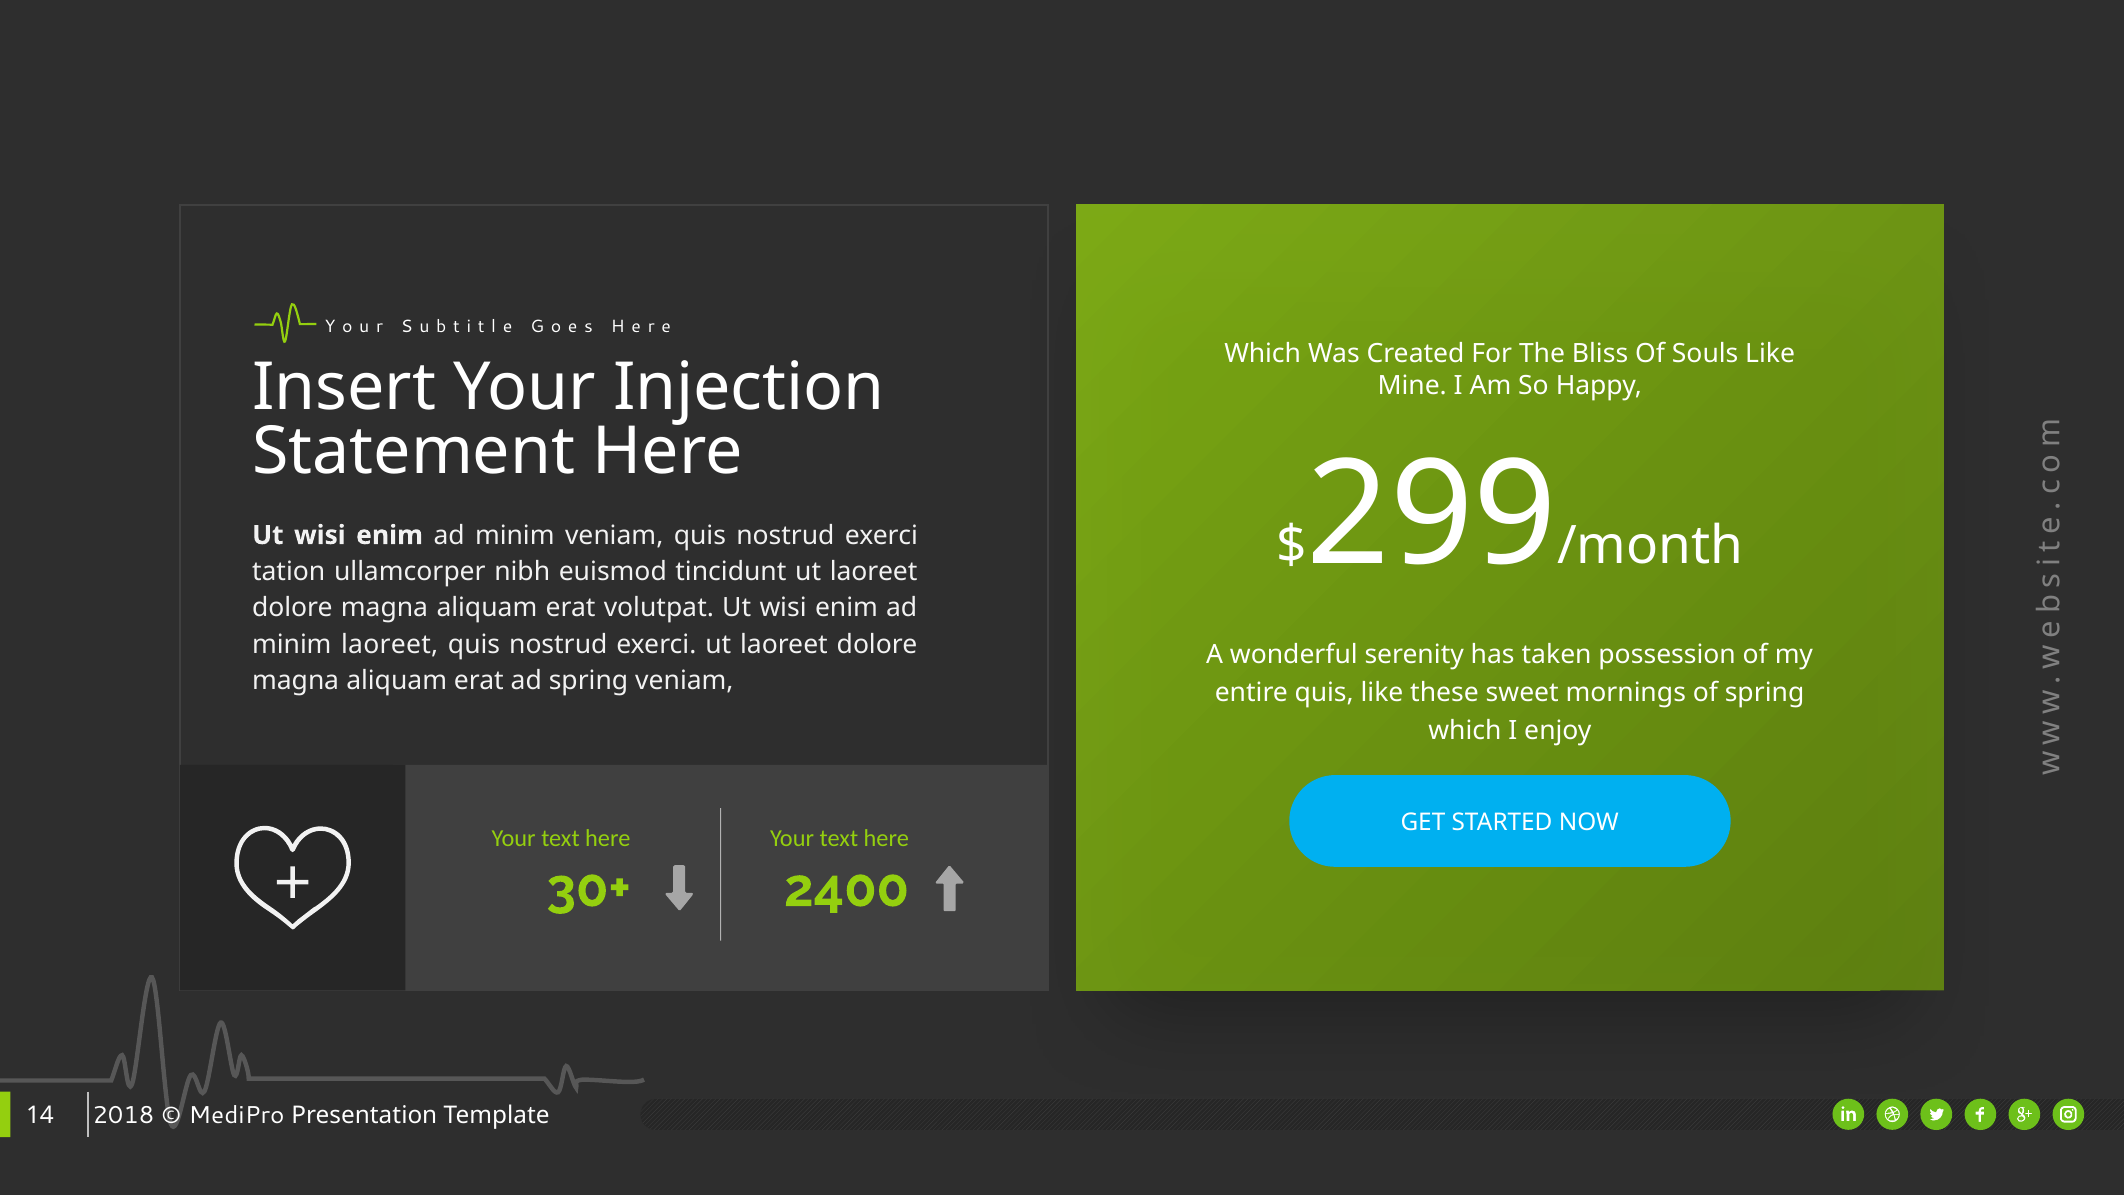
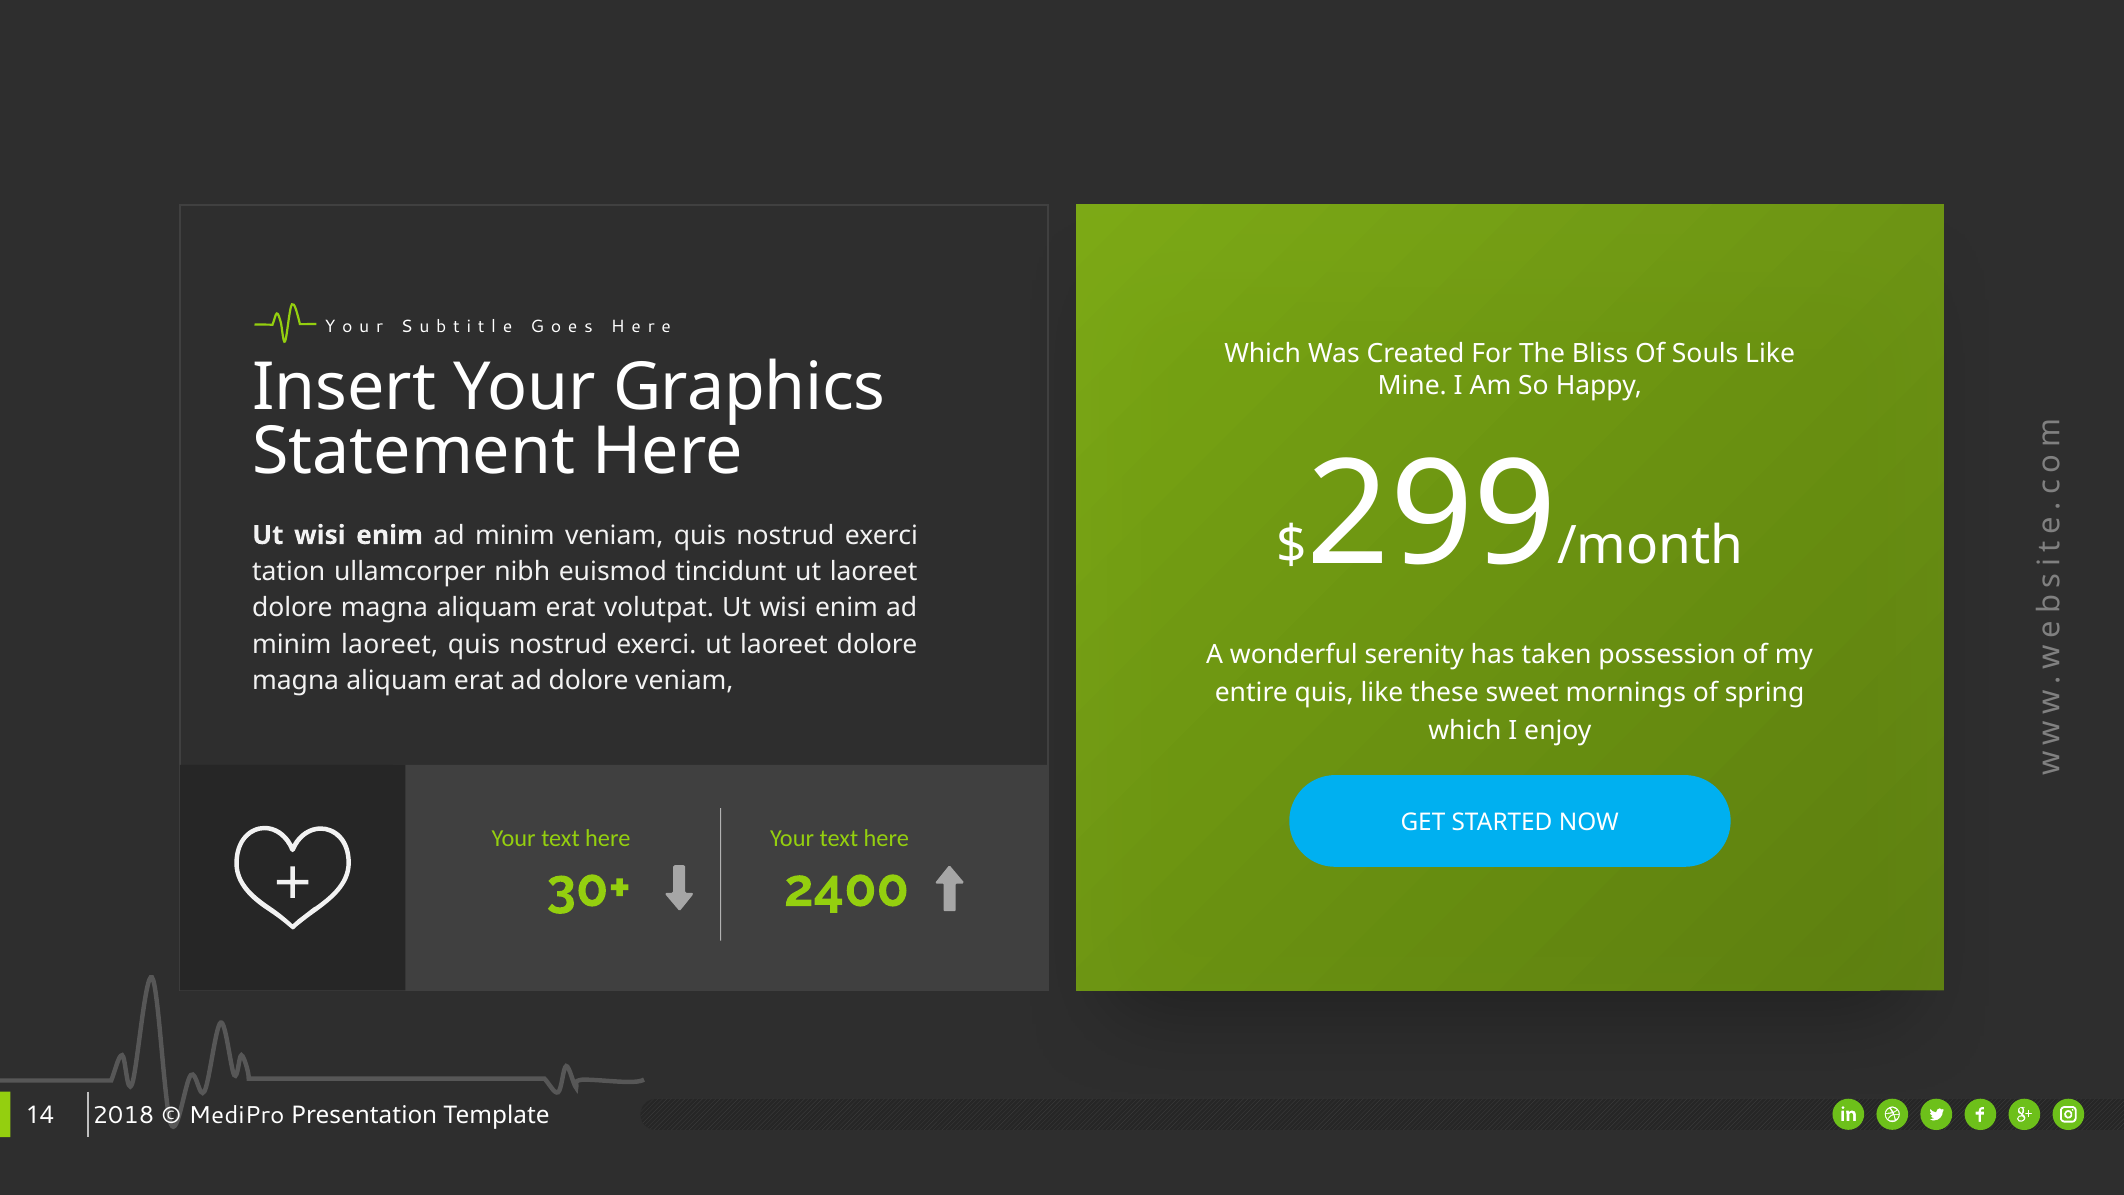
Injection: Injection -> Graphics
ad spring: spring -> dolore
